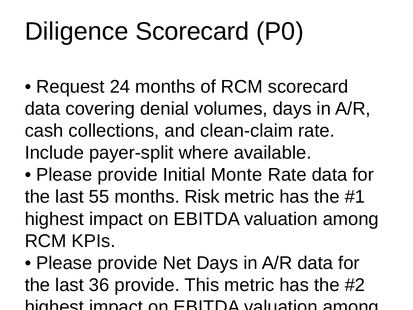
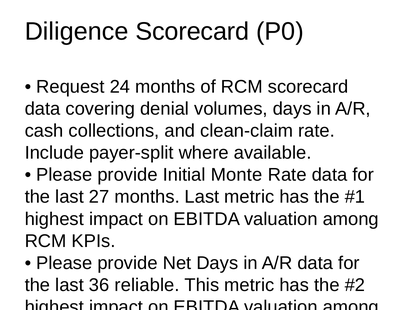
55: 55 -> 27
months Risk: Risk -> Last
36 provide: provide -> reliable
